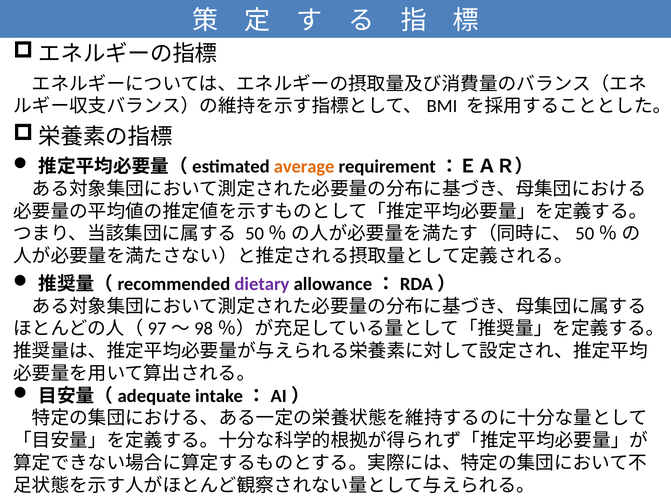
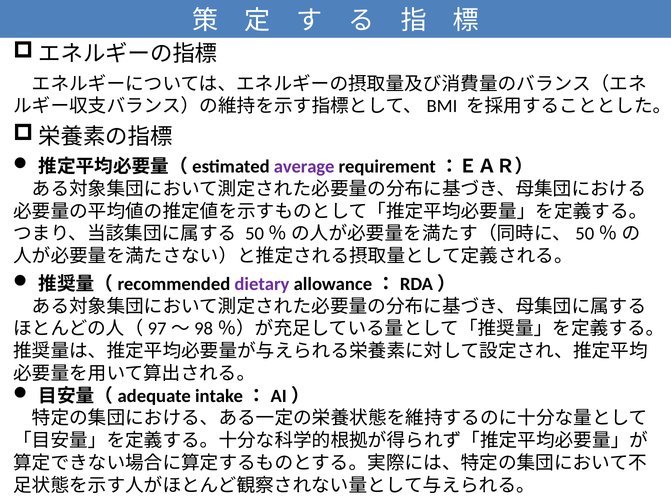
average colour: orange -> purple
